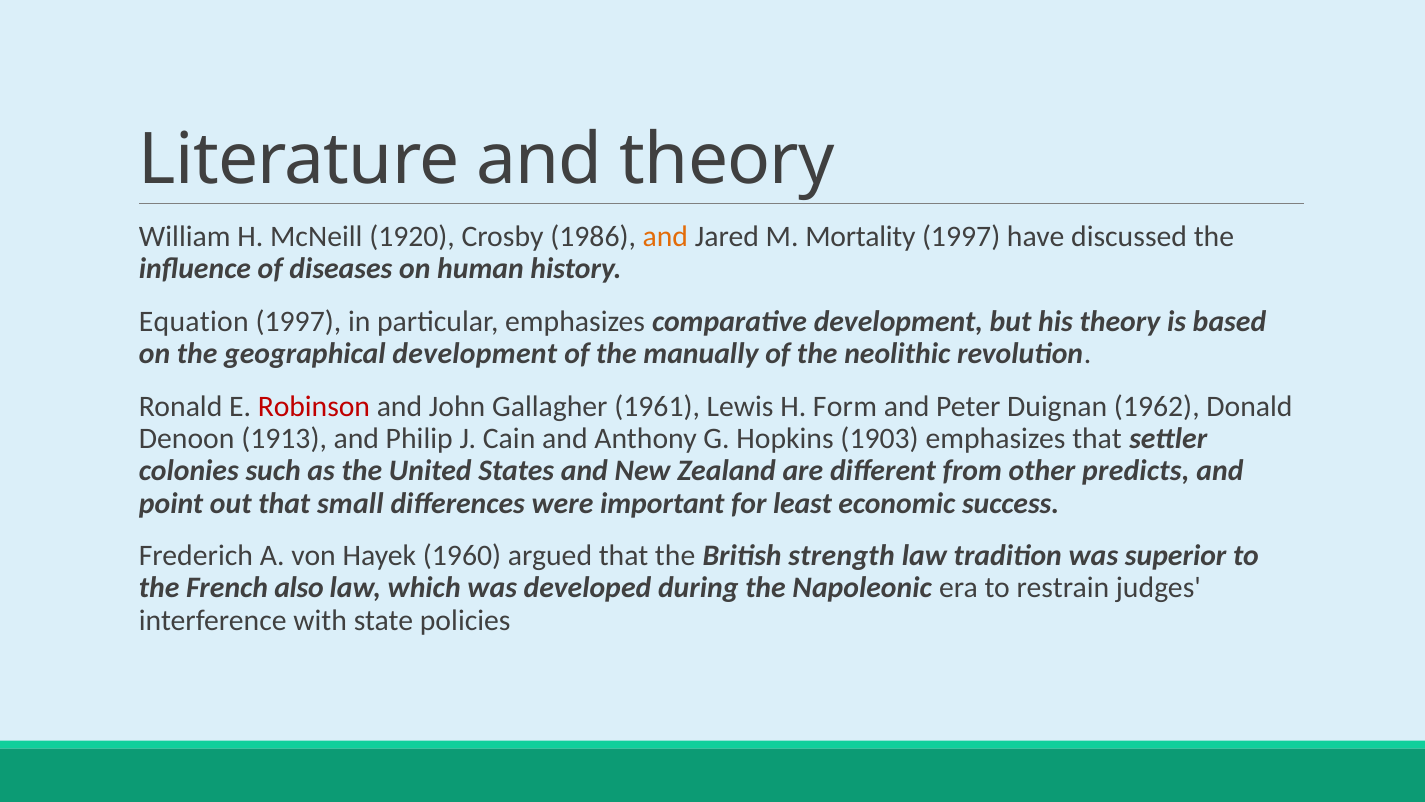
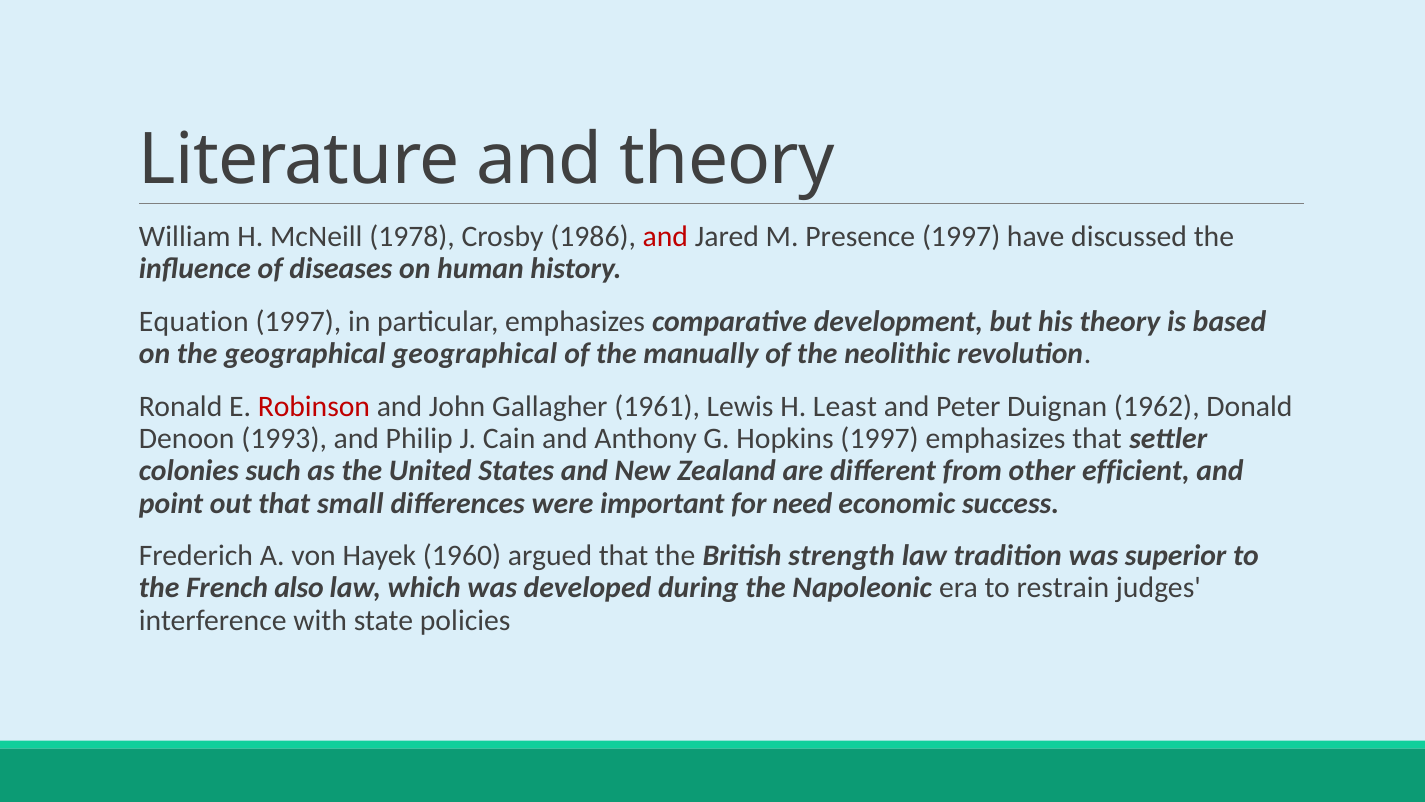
1920: 1920 -> 1978
and at (665, 237) colour: orange -> red
Mortality: Mortality -> Presence
geographical development: development -> geographical
Form: Form -> Least
1913: 1913 -> 1993
Hopkins 1903: 1903 -> 1997
predicts: predicts -> efficient
least: least -> need
